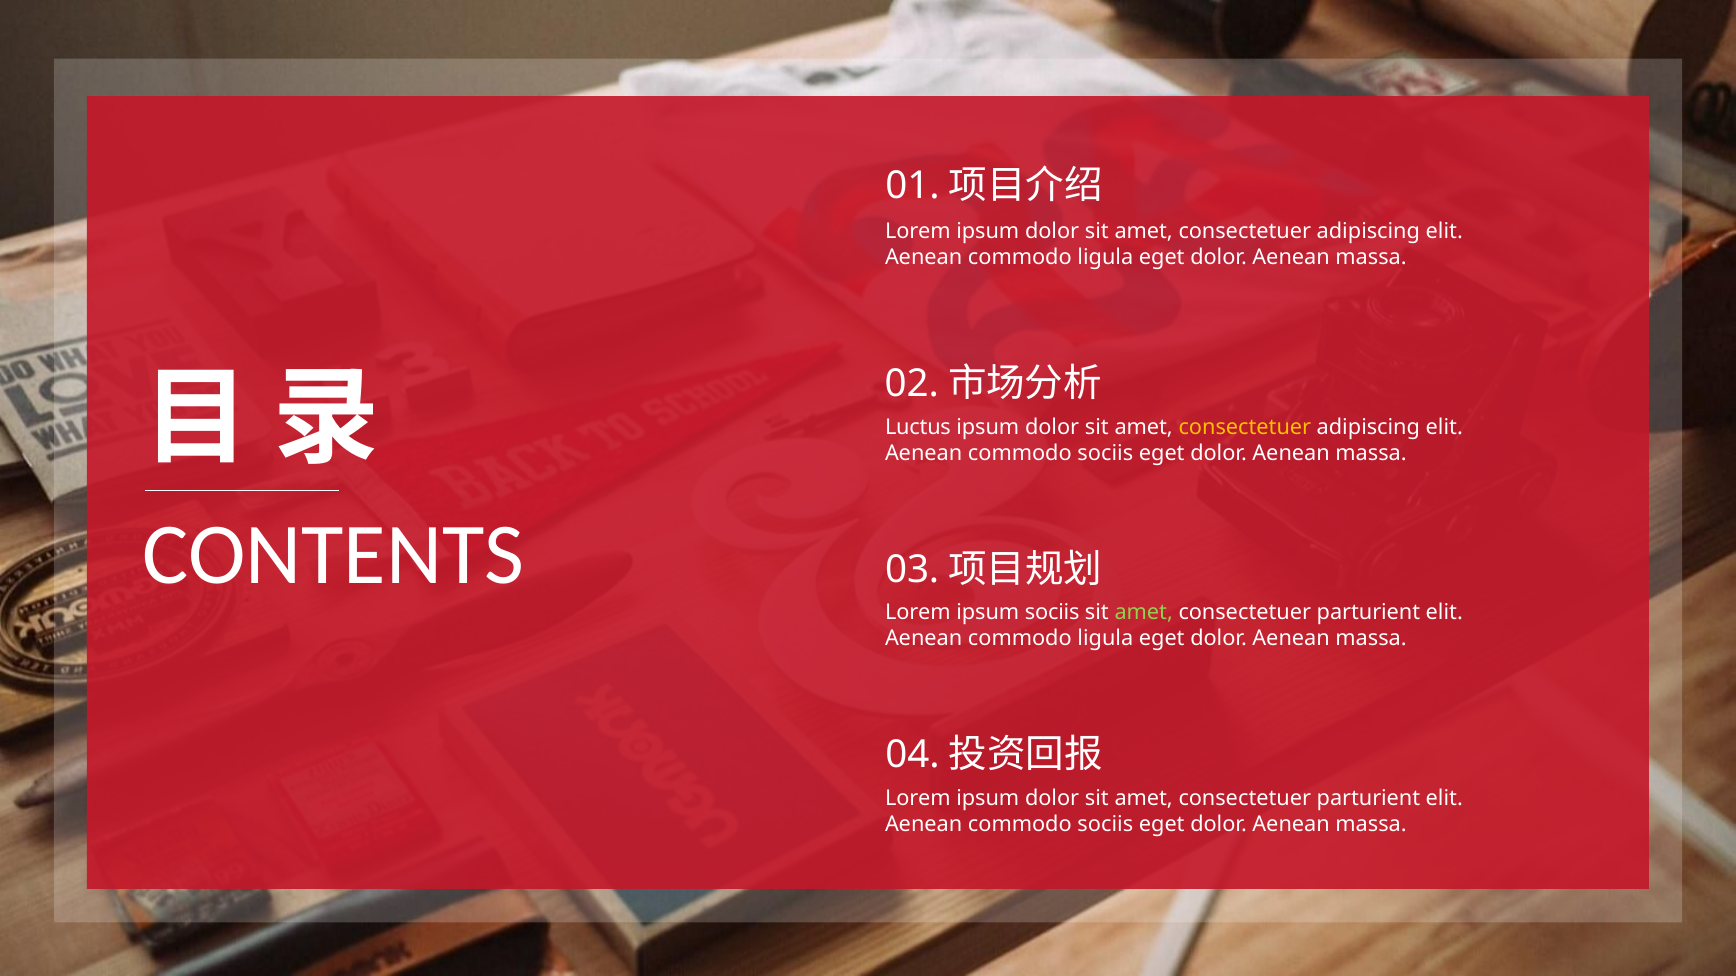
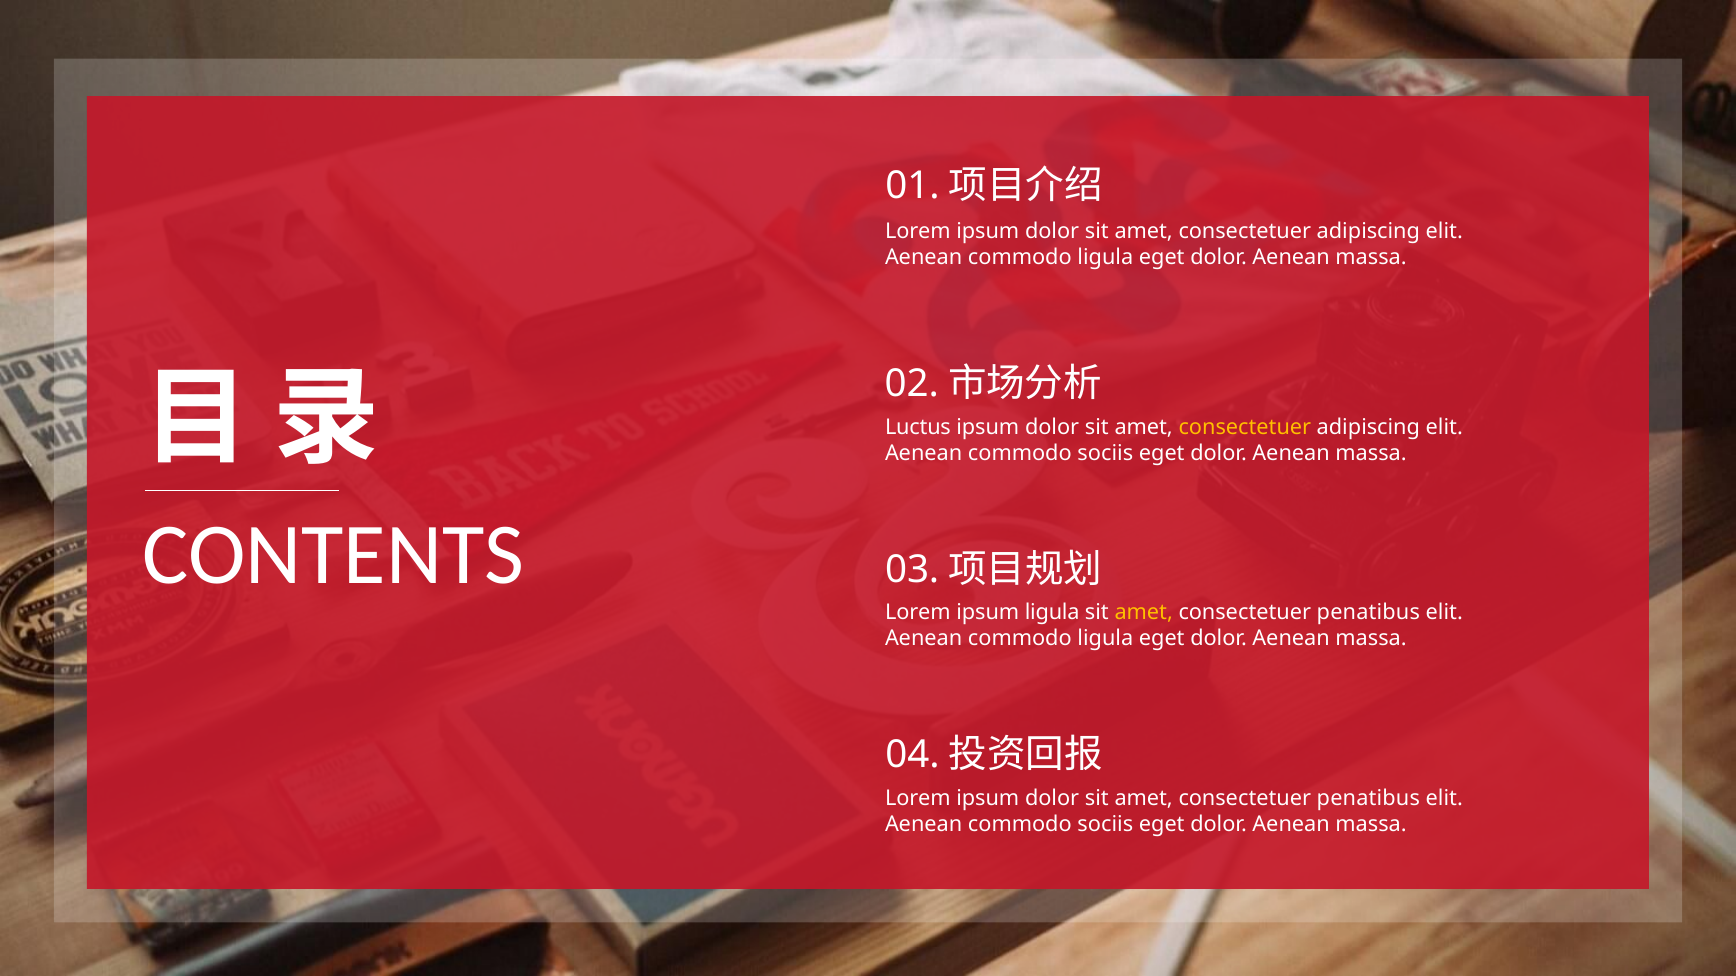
ipsum sociis: sociis -> ligula
amet at (1144, 612) colour: light green -> yellow
parturient at (1368, 612): parturient -> penatibus
parturient at (1368, 799): parturient -> penatibus
